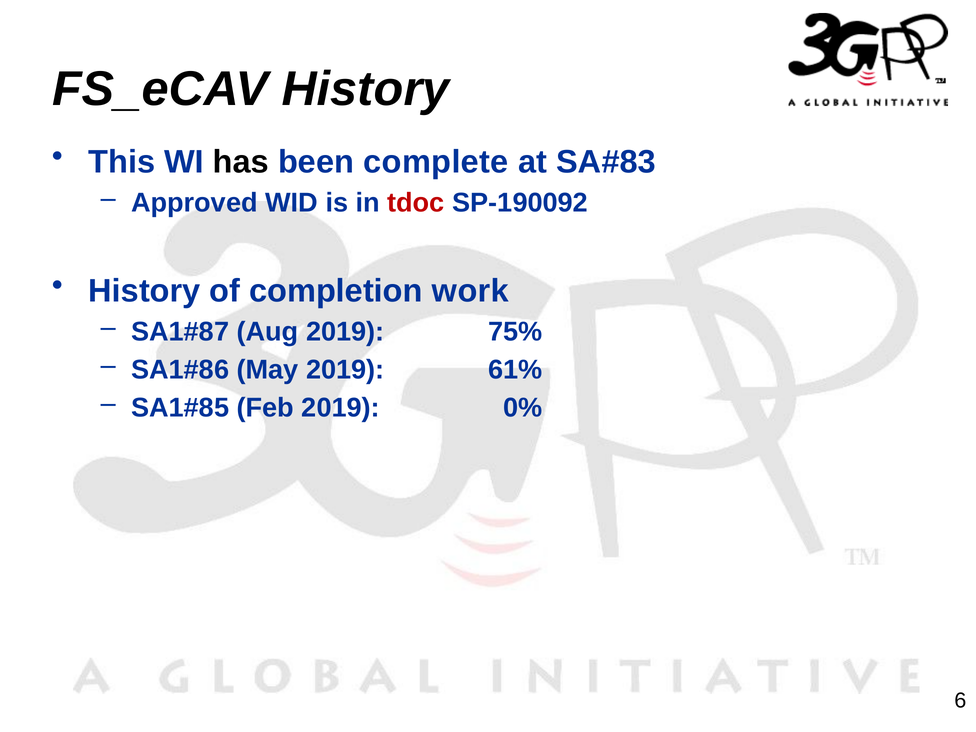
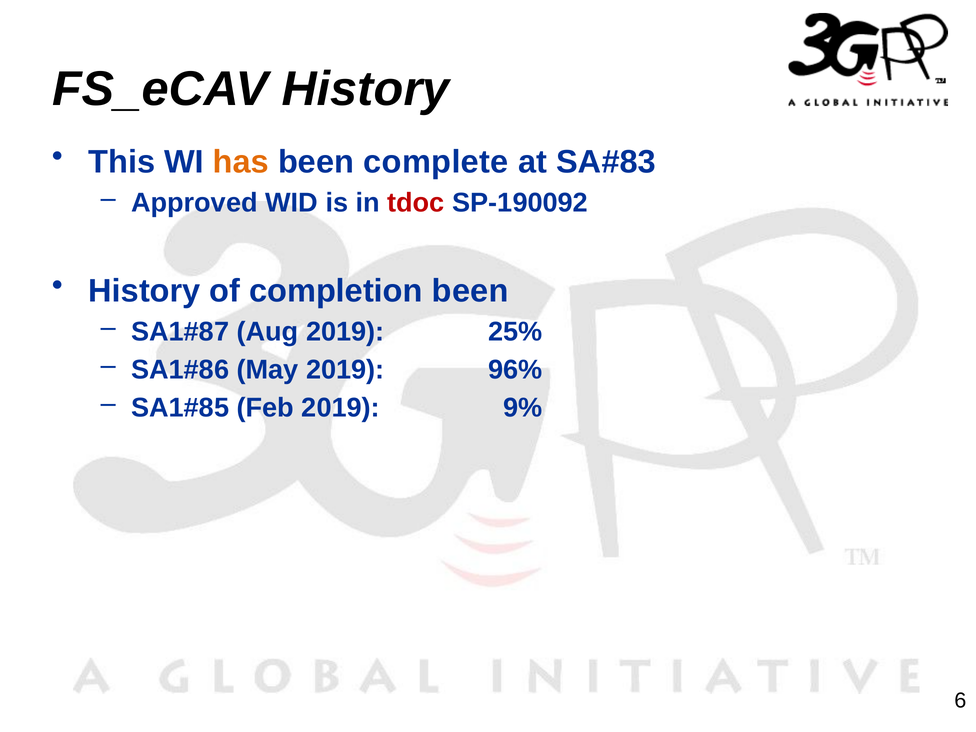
has colour: black -> orange
completion work: work -> been
75%: 75% -> 25%
61%: 61% -> 96%
0%: 0% -> 9%
